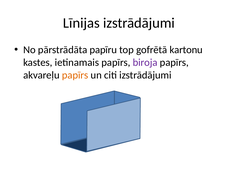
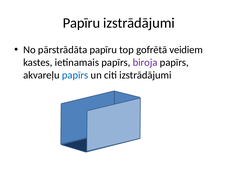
Līnijas at (81, 23): Līnijas -> Papīru
kartonu: kartonu -> veidiem
papīrs at (75, 75) colour: orange -> blue
